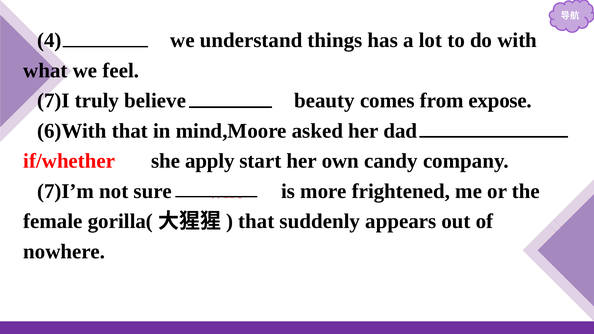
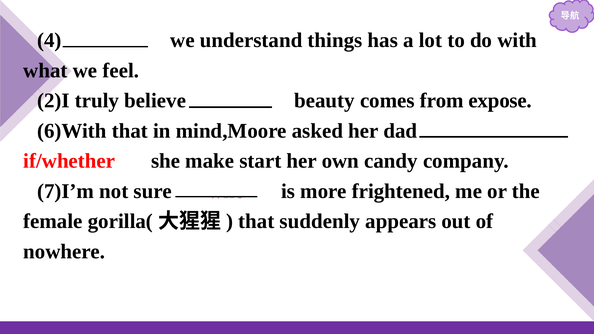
7)I: 7)I -> 2)I
apply: apply -> make
